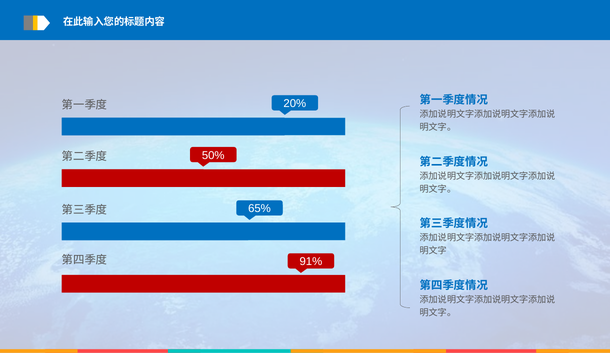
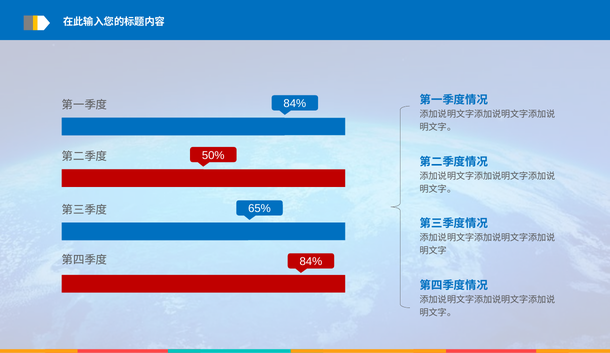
20% at (295, 104): 20% -> 84%
91% at (311, 262): 91% -> 84%
